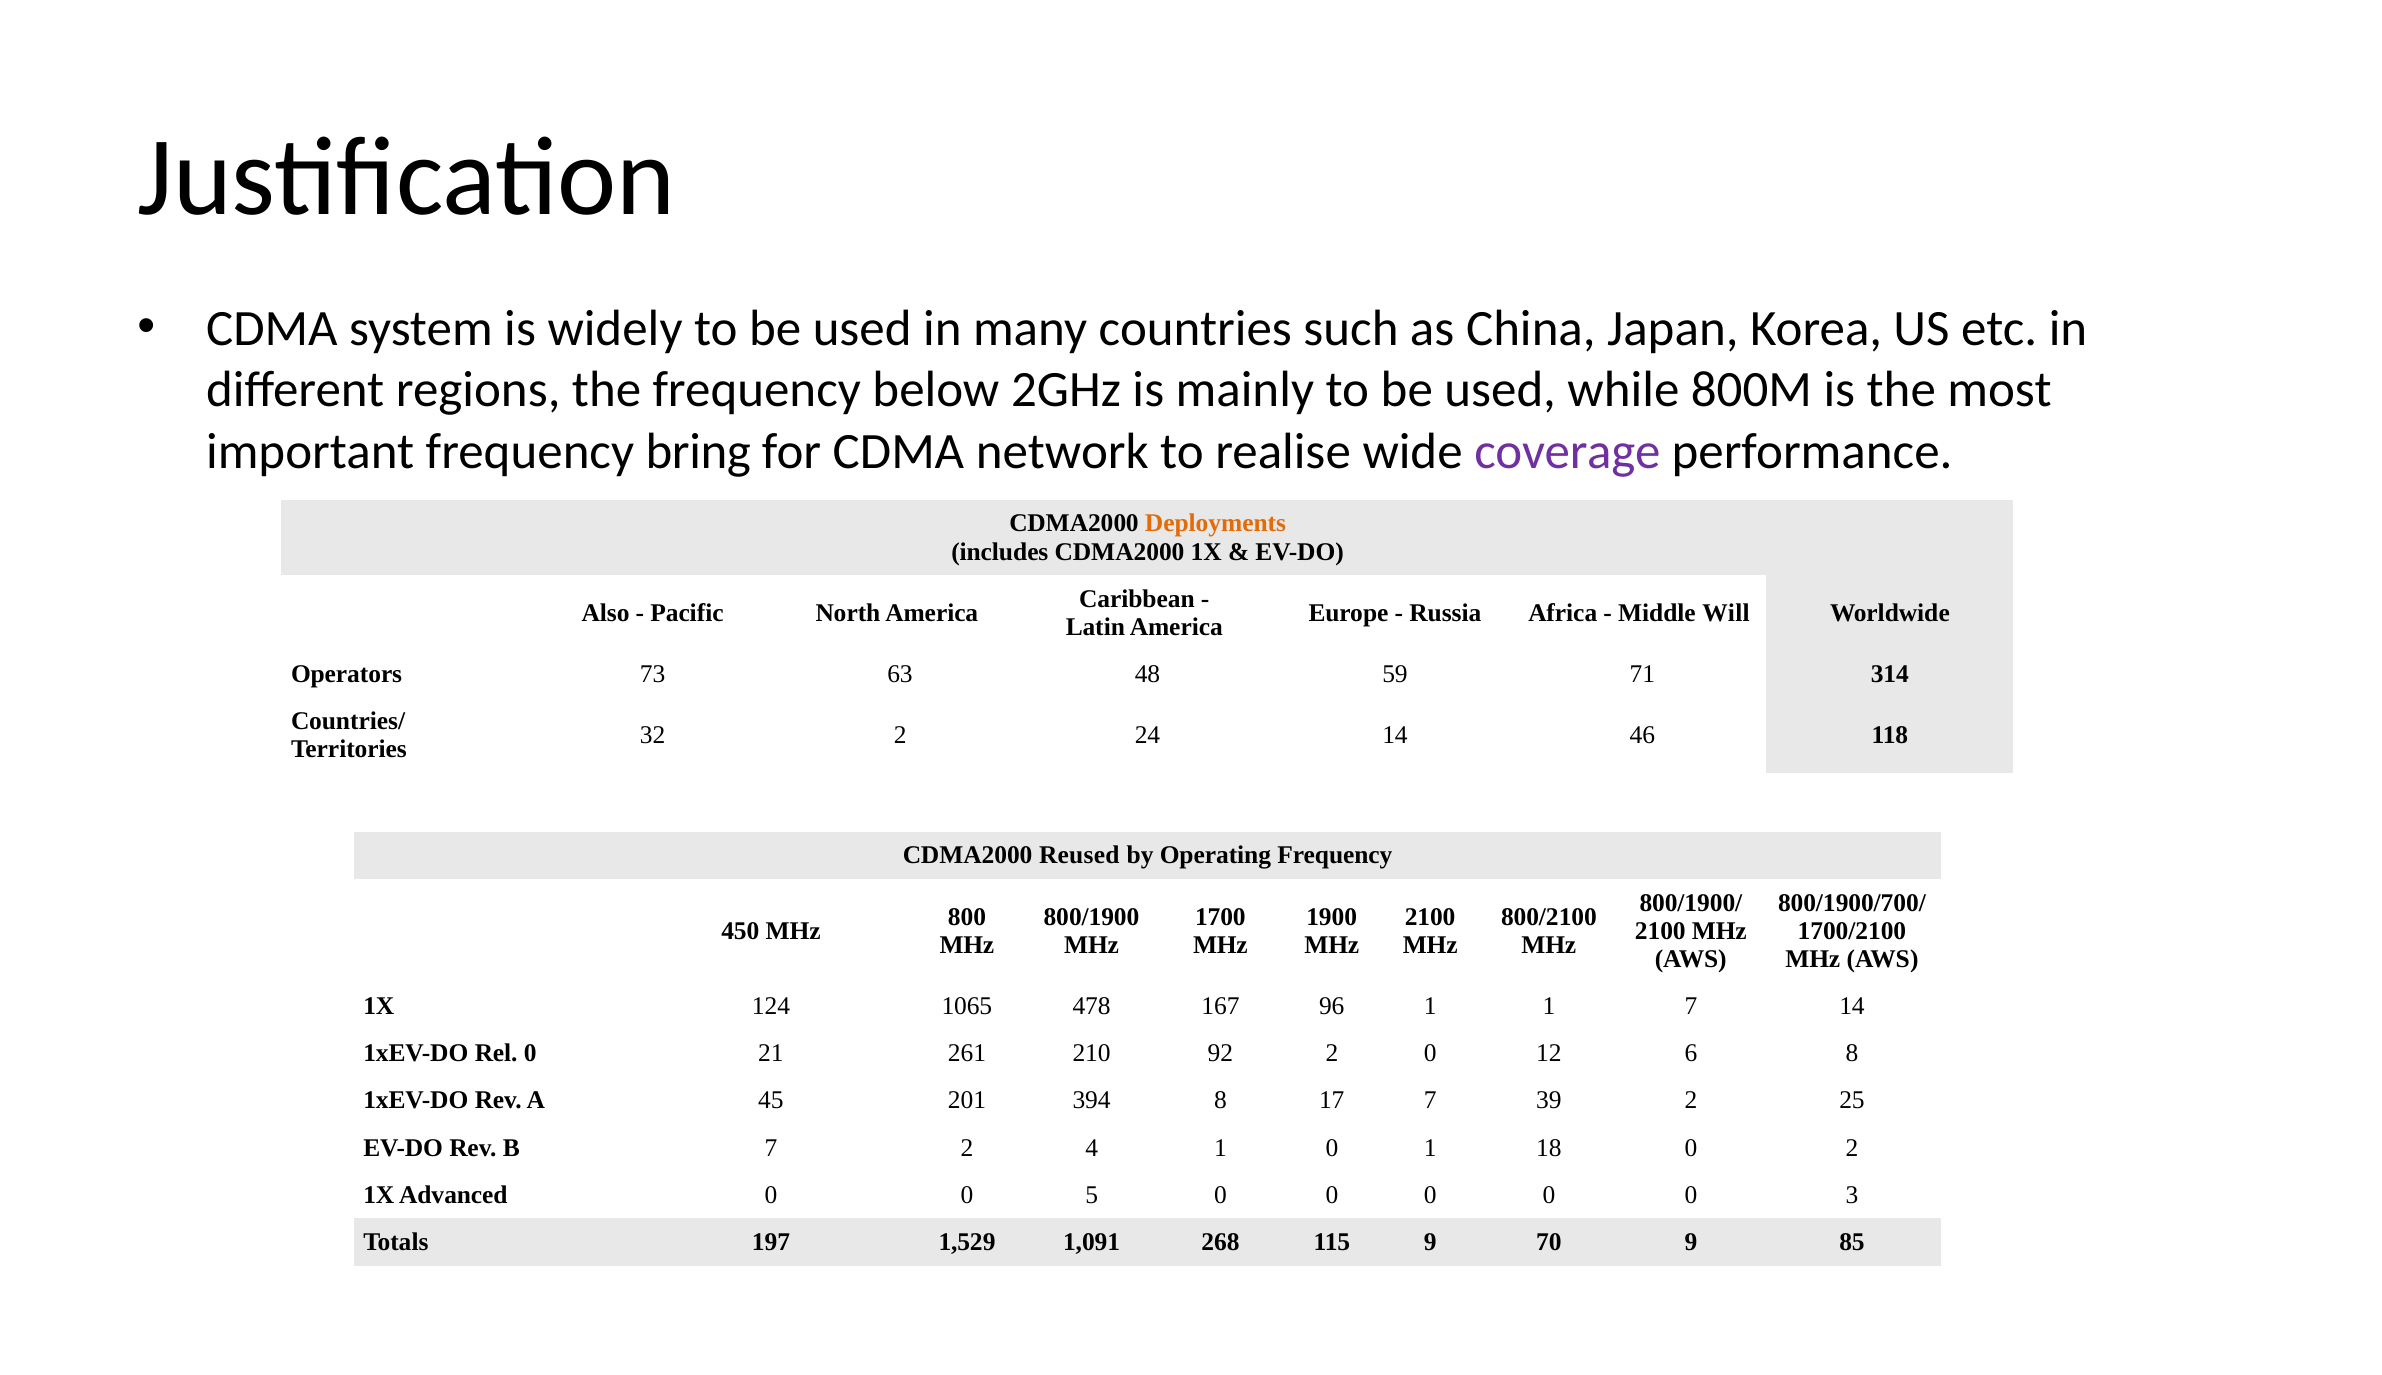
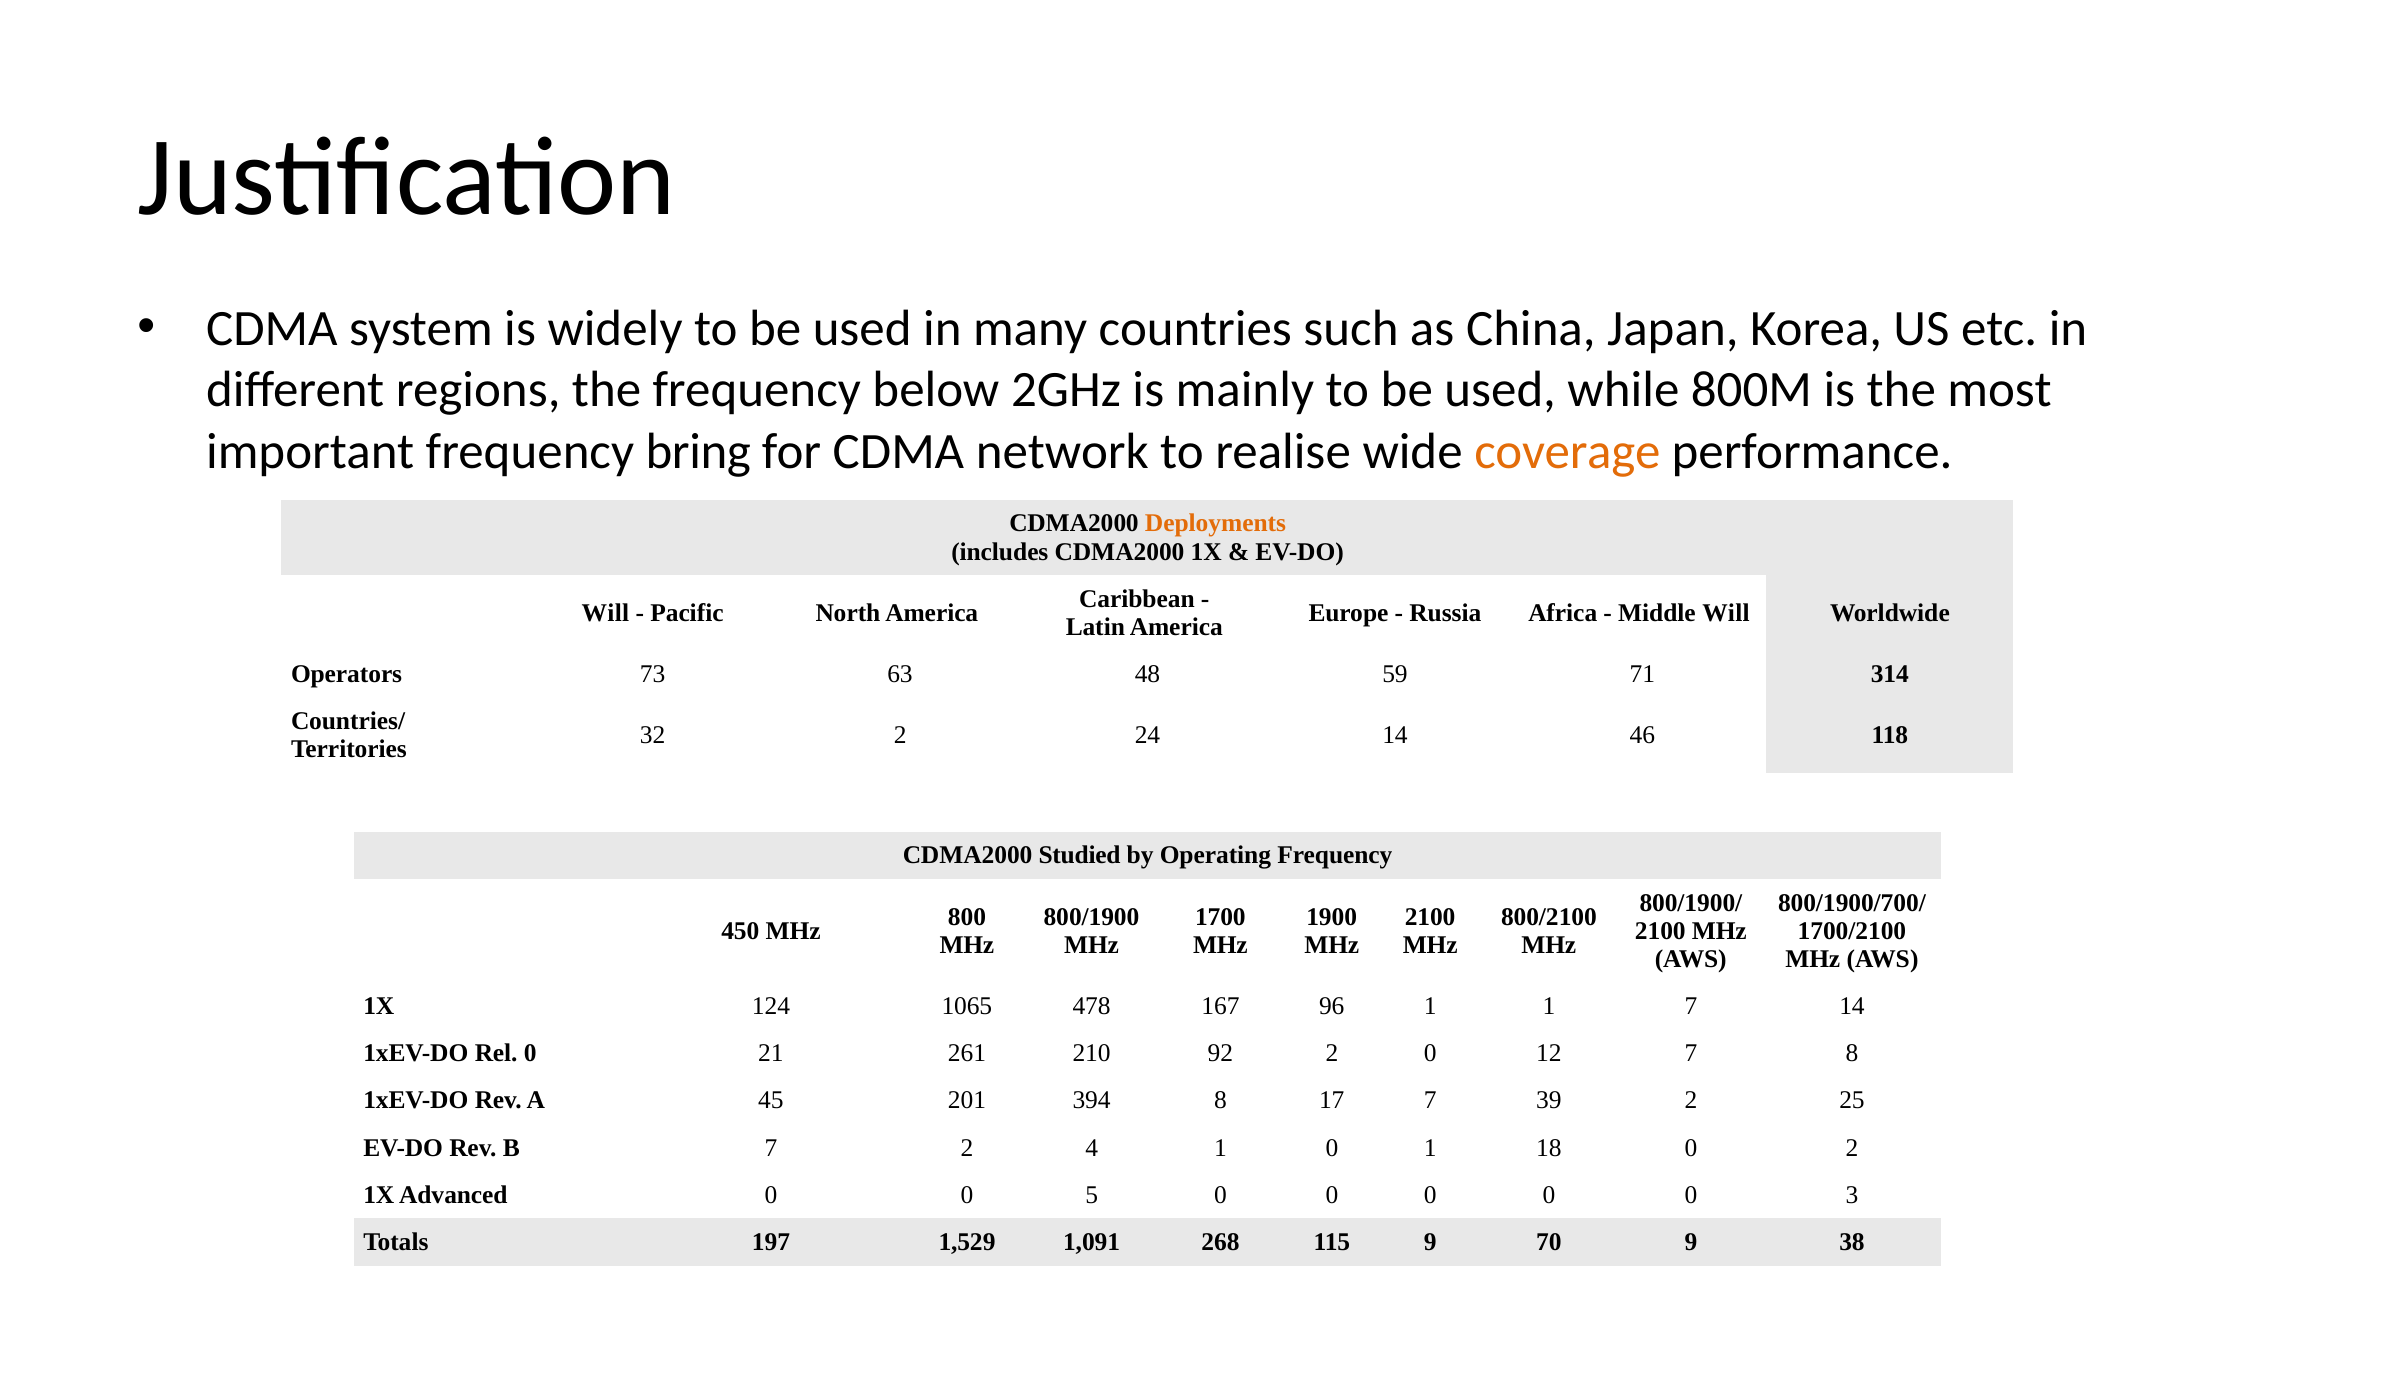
coverage colour: purple -> orange
Also at (606, 613): Also -> Will
Reused: Reused -> Studied
12 6: 6 -> 7
85: 85 -> 38
